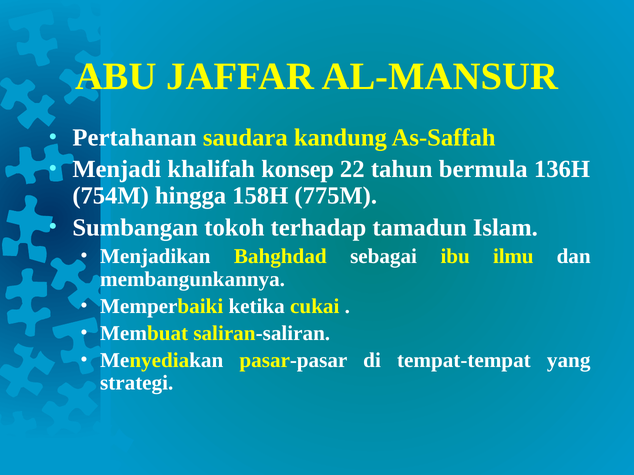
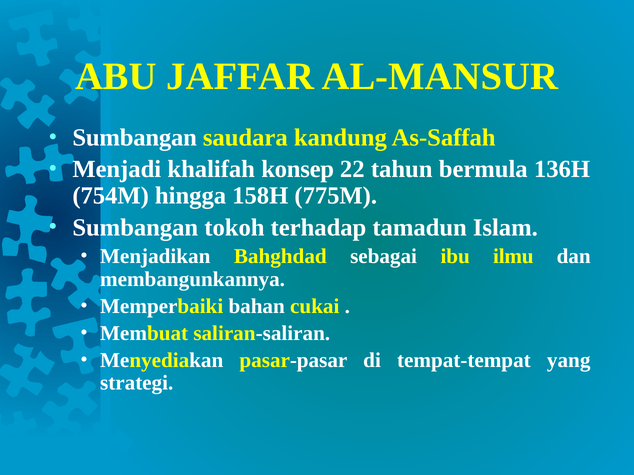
Pertahanan at (135, 138): Pertahanan -> Sumbangan
ketika: ketika -> bahan
